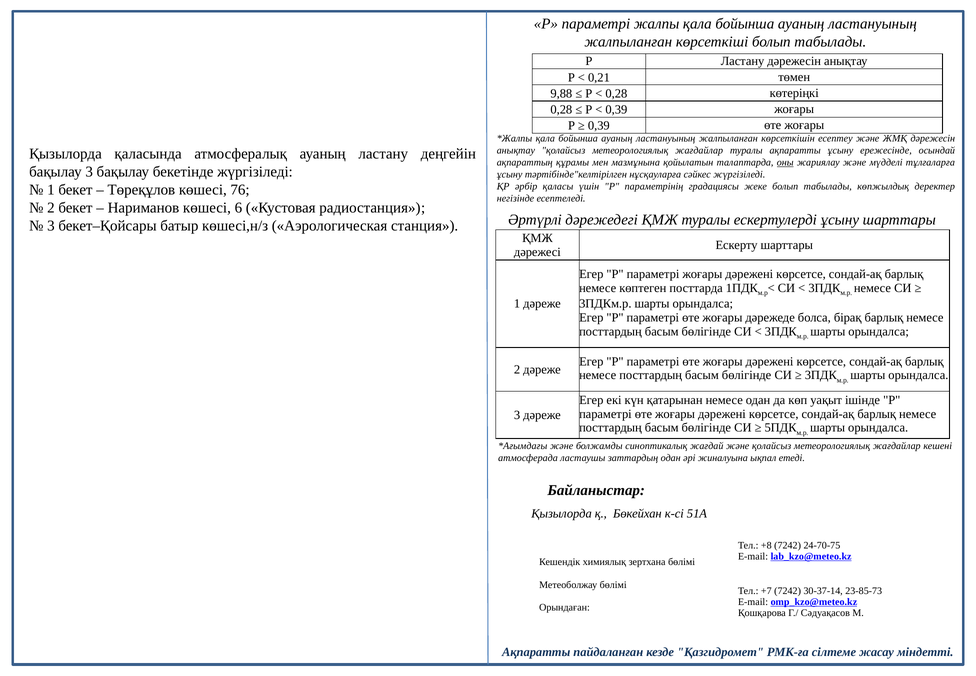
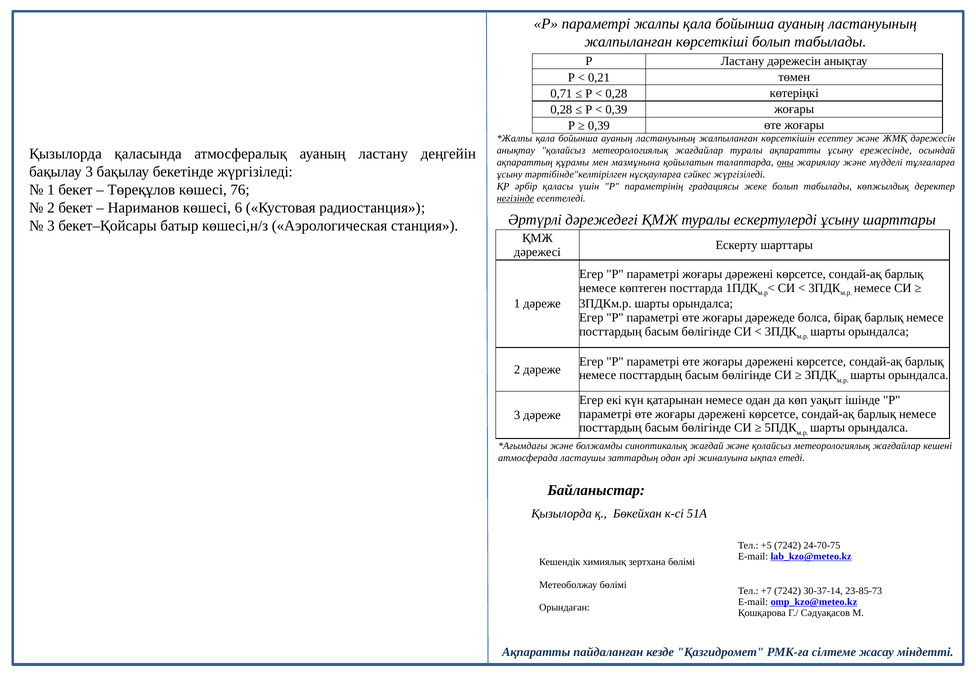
9,88: 9,88 -> 0,71
негізінде underline: none -> present
+8: +8 -> +5
